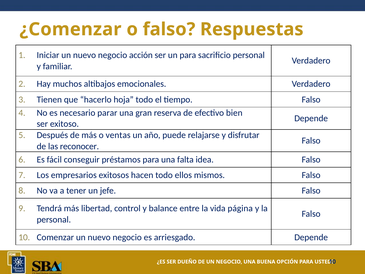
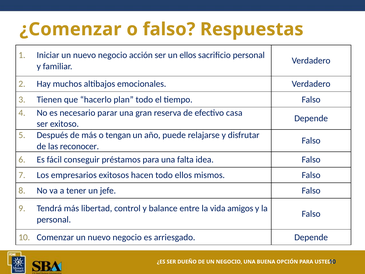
un para: para -> ellos
hoja: hoja -> plan
bien: bien -> casa
ventas: ventas -> tengan
página: página -> amigos
